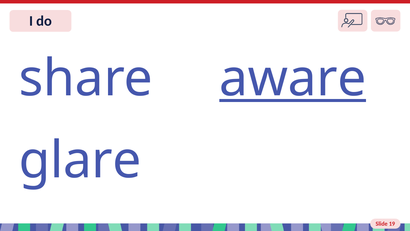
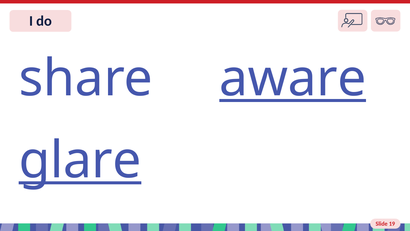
glare underline: none -> present
